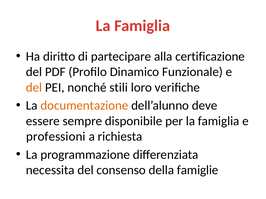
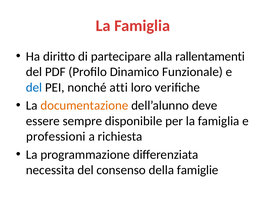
certificazione: certificazione -> rallentamenti
del at (34, 88) colour: orange -> blue
stili: stili -> atti
